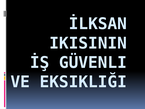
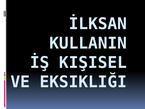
IKISININ: IKISININ -> KULLANIN
GÜVENLI: GÜVENLI -> KIŞISEL
